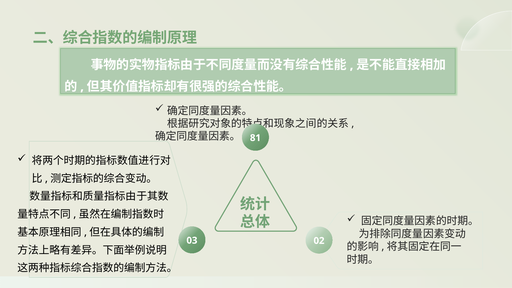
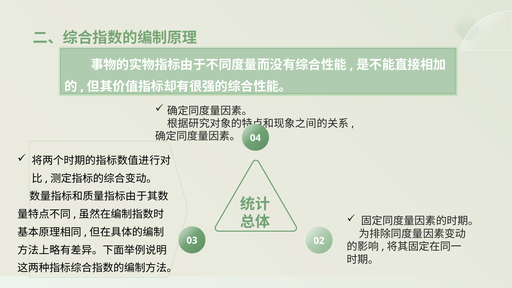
81: 81 -> 04
